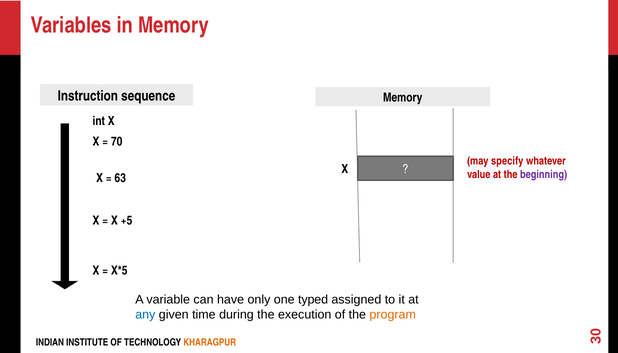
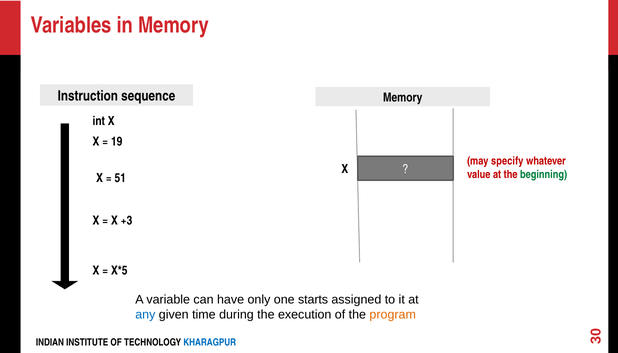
70: 70 -> 19
beginning colour: purple -> green
63: 63 -> 51
+5: +5 -> +3
typed: typed -> starts
KHARAGPUR colour: orange -> blue
